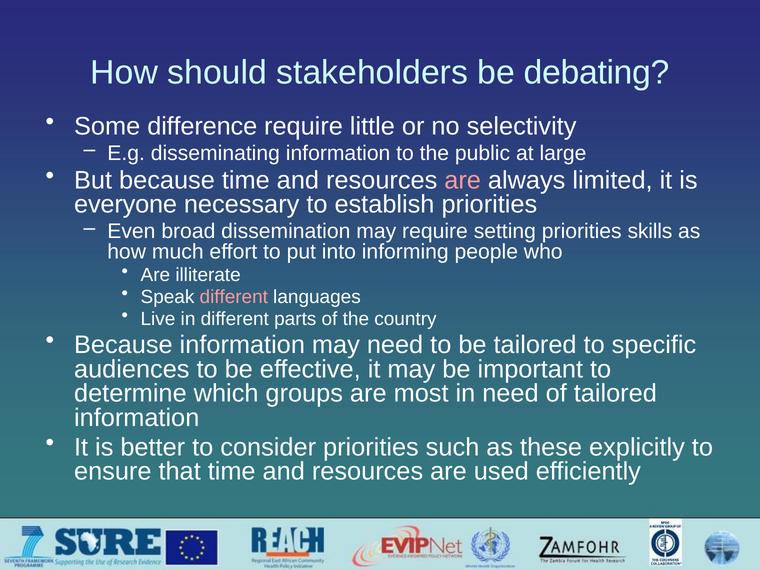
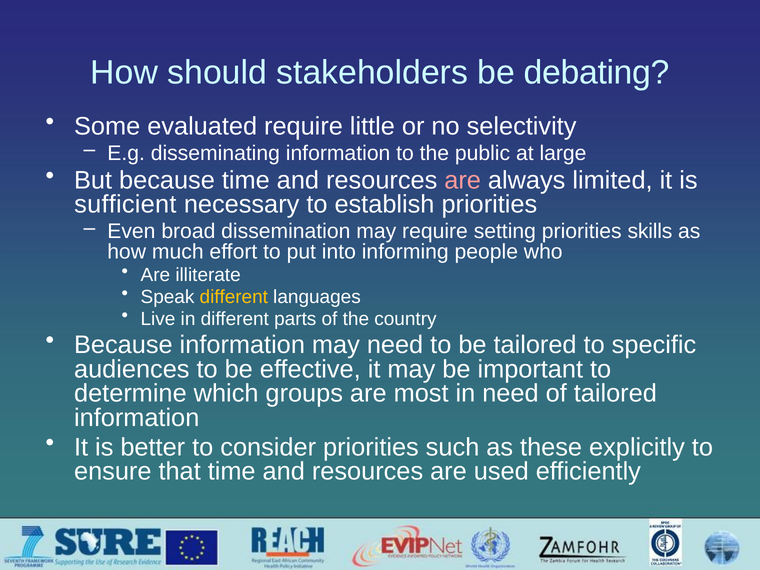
difference: difference -> evaluated
everyone: everyone -> sufficient
different at (234, 297) colour: pink -> yellow
